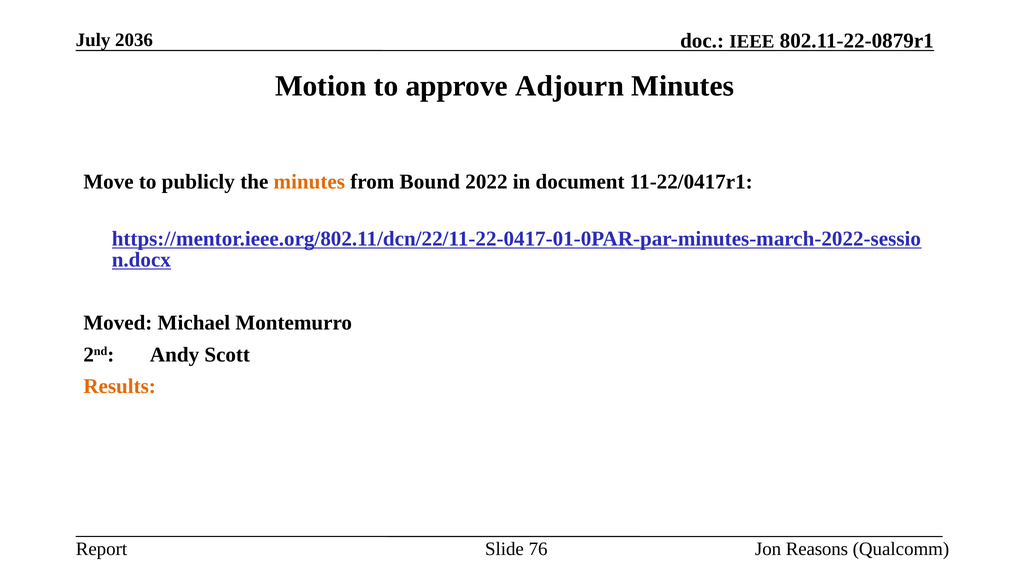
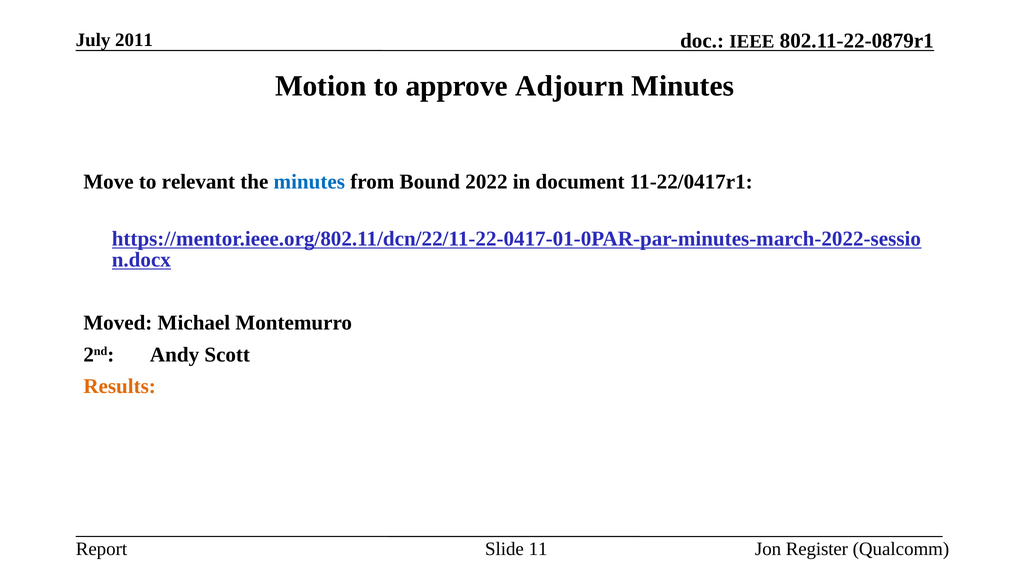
2036: 2036 -> 2011
publicly: publicly -> relevant
minutes at (309, 182) colour: orange -> blue
76: 76 -> 11
Reasons: Reasons -> Register
